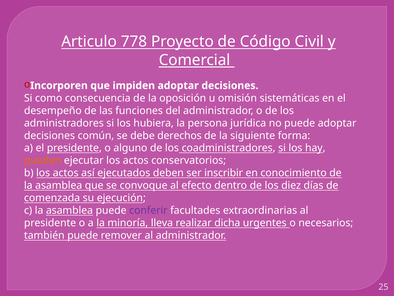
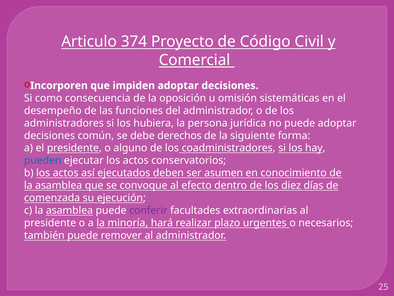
778: 778 -> 374
pueden colour: orange -> blue
inscribir: inscribir -> asumen
lleva: lleva -> hará
dicha: dicha -> plazo
